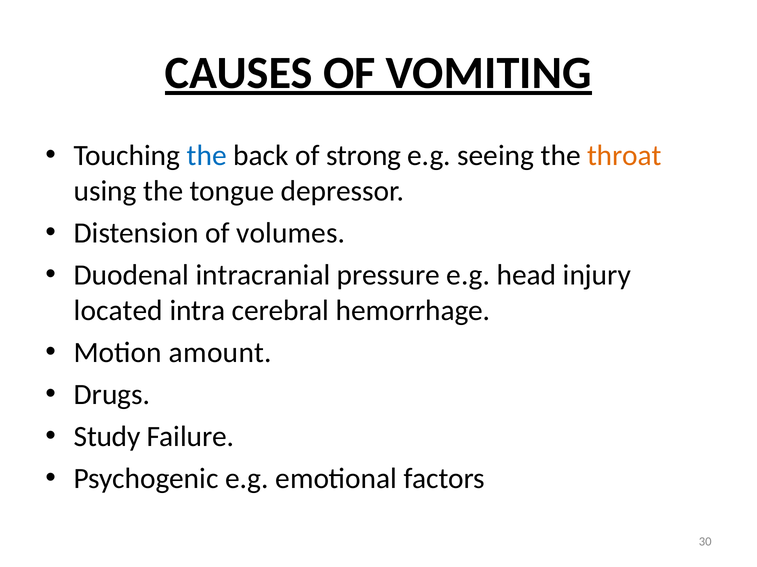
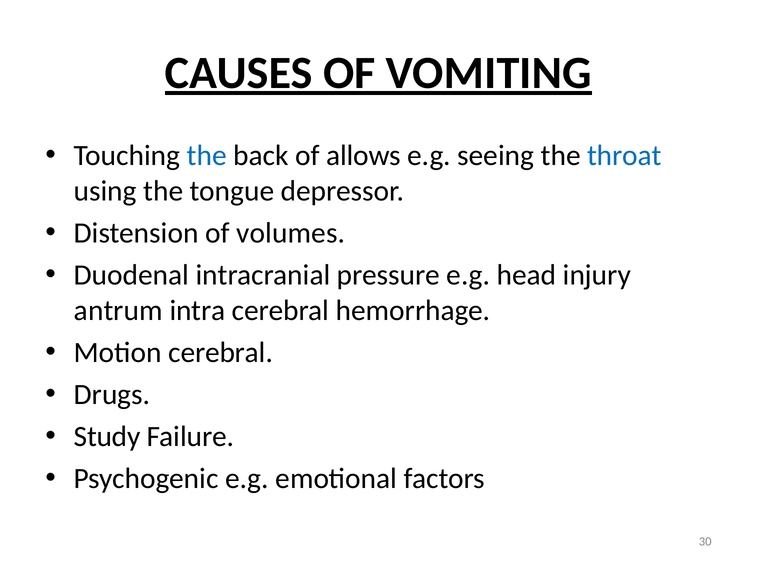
strong: strong -> allows
throat colour: orange -> blue
located: located -> antrum
Motion amount: amount -> cerebral
